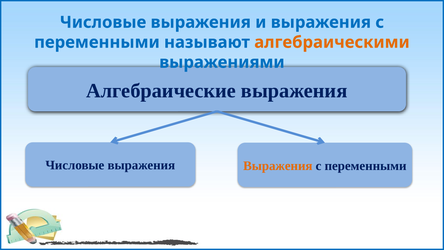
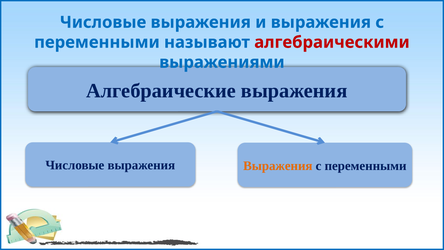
алгебраическими colour: orange -> red
